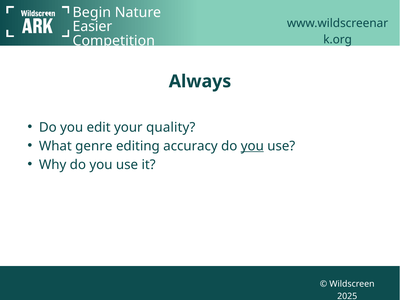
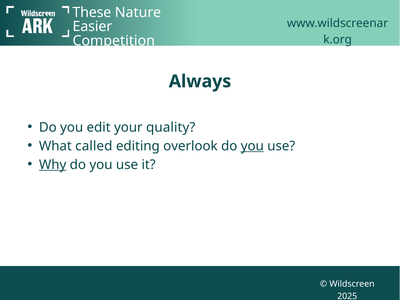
Begin: Begin -> These
genre: genre -> called
accuracy: accuracy -> overlook
Why underline: none -> present
